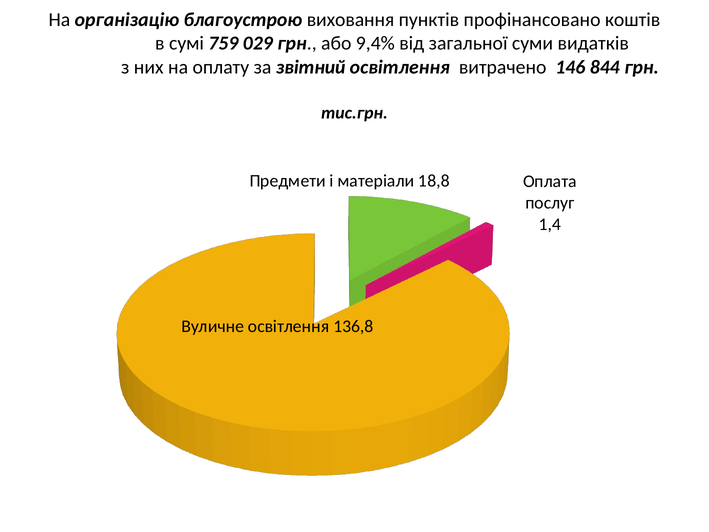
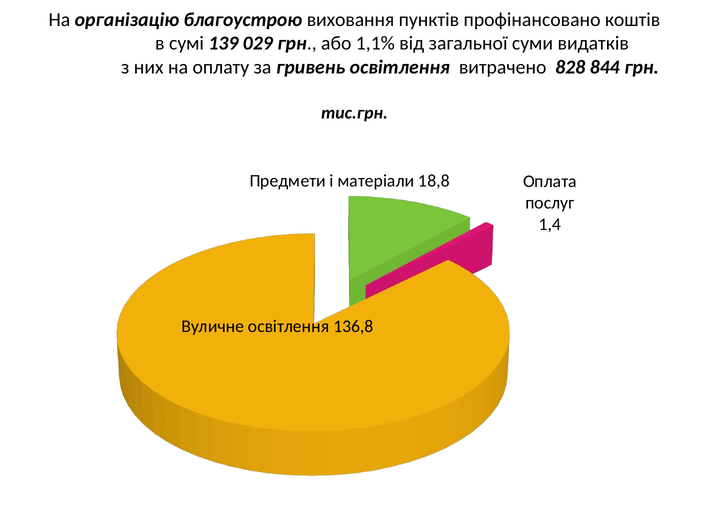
759: 759 -> 139
9,4%: 9,4% -> 1,1%
звітний: звітний -> гривень
146: 146 -> 828
